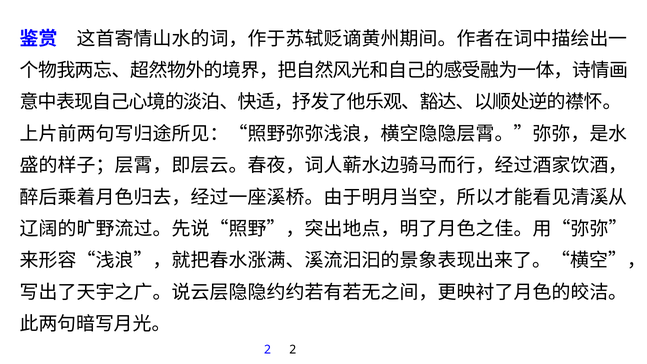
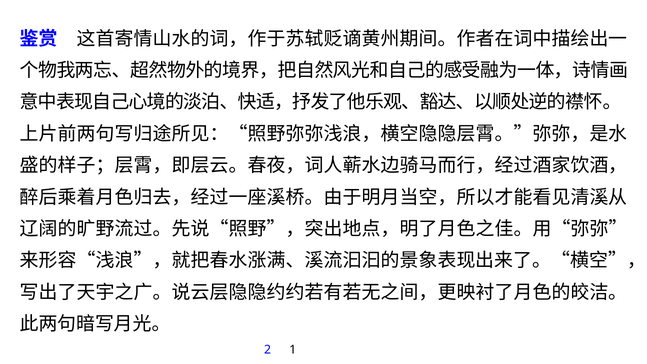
2 2: 2 -> 1
